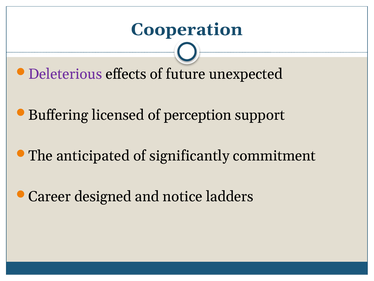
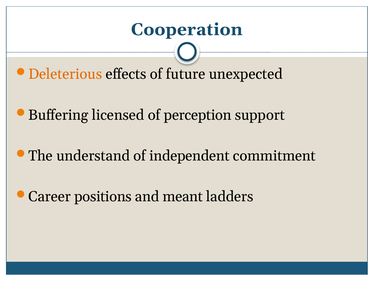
Deleterious colour: purple -> orange
anticipated: anticipated -> understand
significantly: significantly -> independent
designed: designed -> positions
notice: notice -> meant
